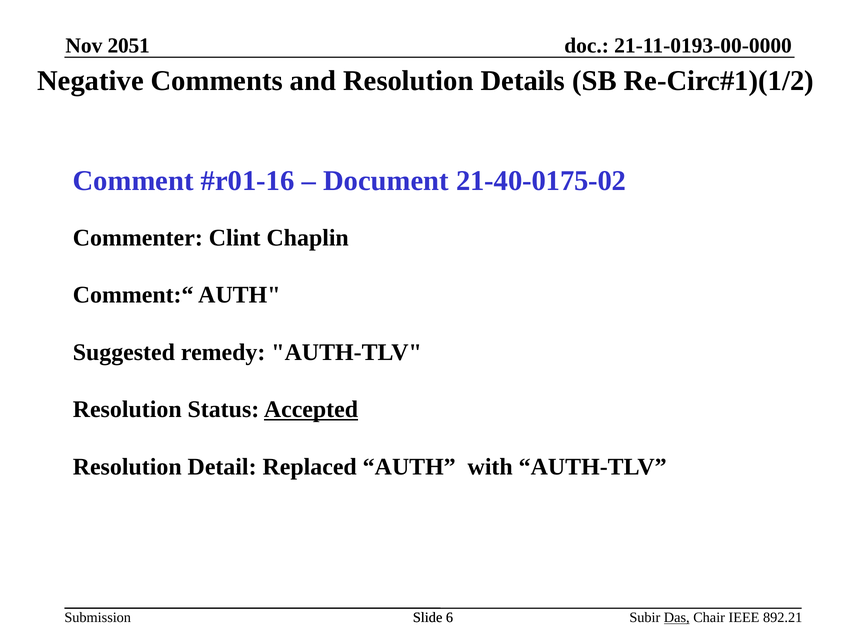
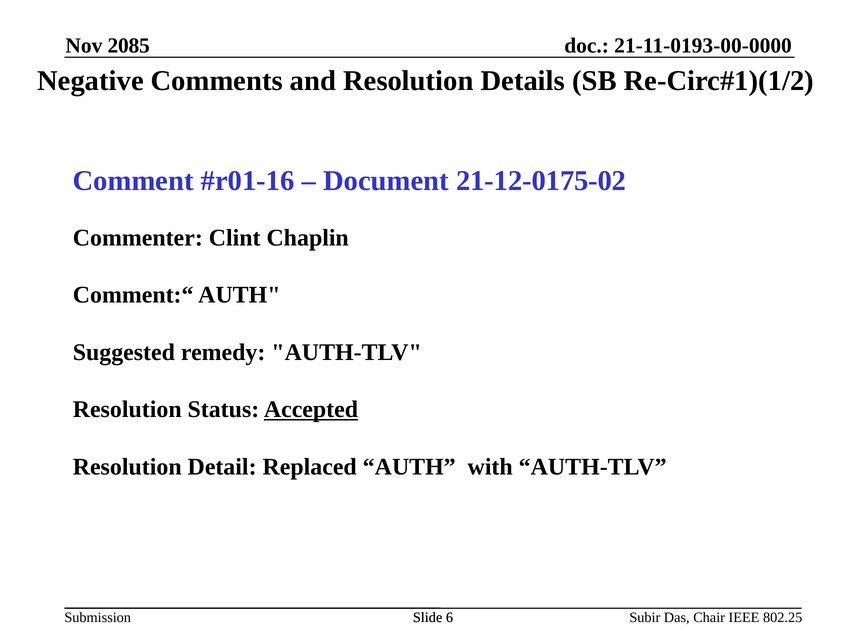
2051: 2051 -> 2085
21-40-0175-02: 21-40-0175-02 -> 21-12-0175-02
Das underline: present -> none
892.21: 892.21 -> 802.25
